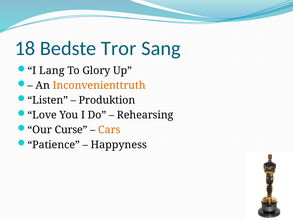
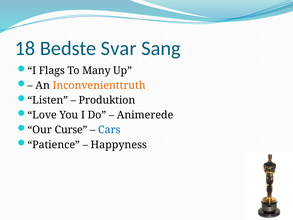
Tror: Tror -> Svar
Lang: Lang -> Flags
Glory: Glory -> Many
Rehearsing: Rehearsing -> Animerede
Cars colour: orange -> blue
